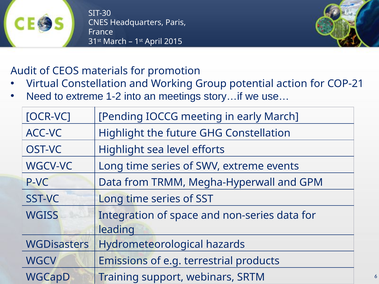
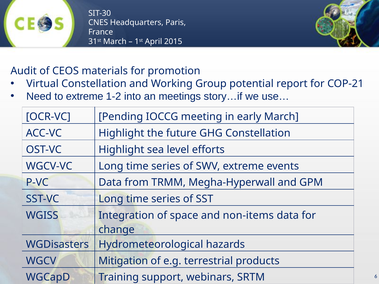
action: action -> report
non-series: non-series -> non-items
leading: leading -> change
Emissions: Emissions -> Mitigation
